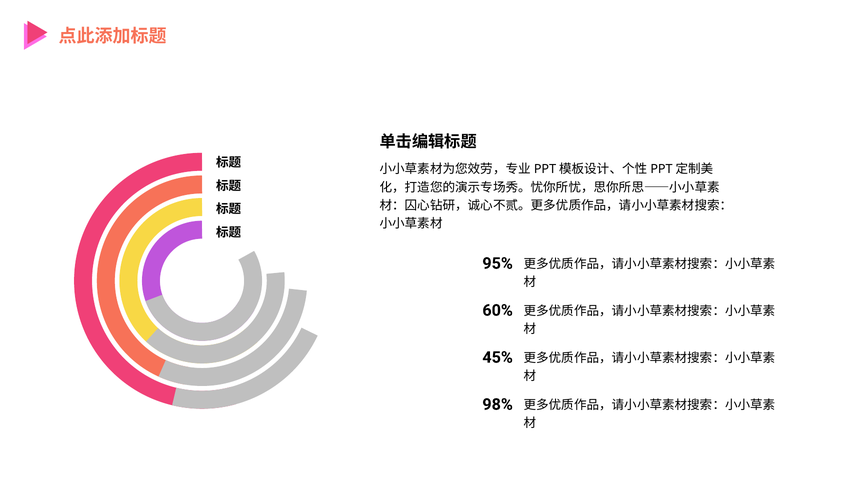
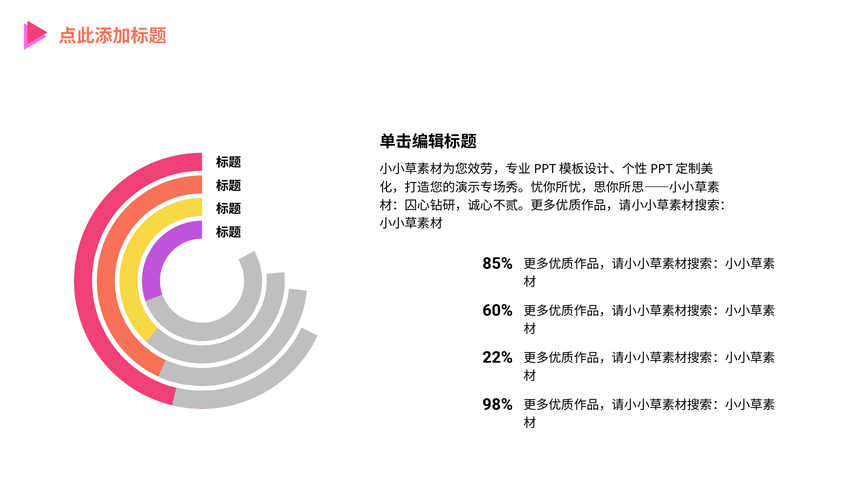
95%: 95% -> 85%
45%: 45% -> 22%
